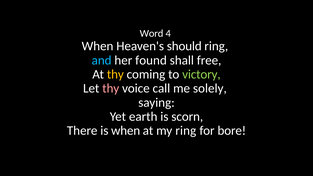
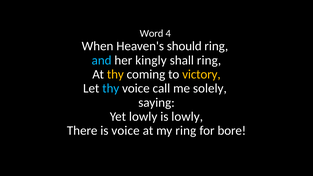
found: found -> kingly
shall free: free -> ring
victory colour: light green -> yellow
thy at (111, 88) colour: pink -> light blue
Yet earth: earth -> lowly
is scorn: scorn -> lowly
is when: when -> voice
